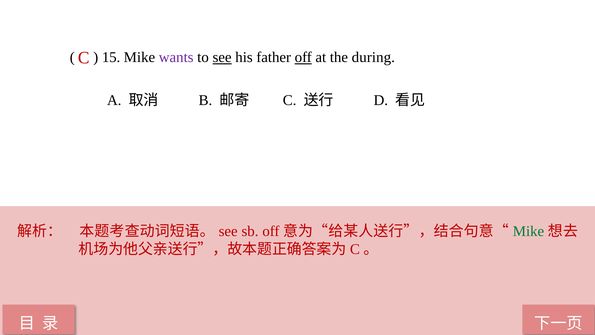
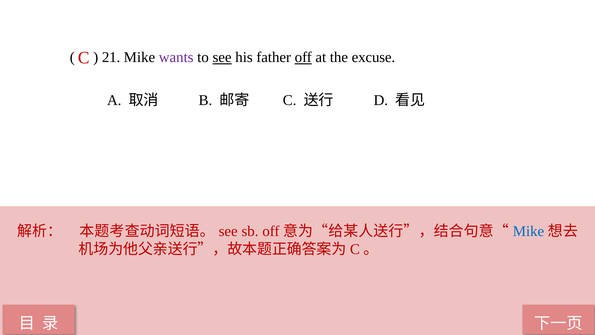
15: 15 -> 21
during: during -> excuse
Mike at (528, 231) colour: green -> blue
